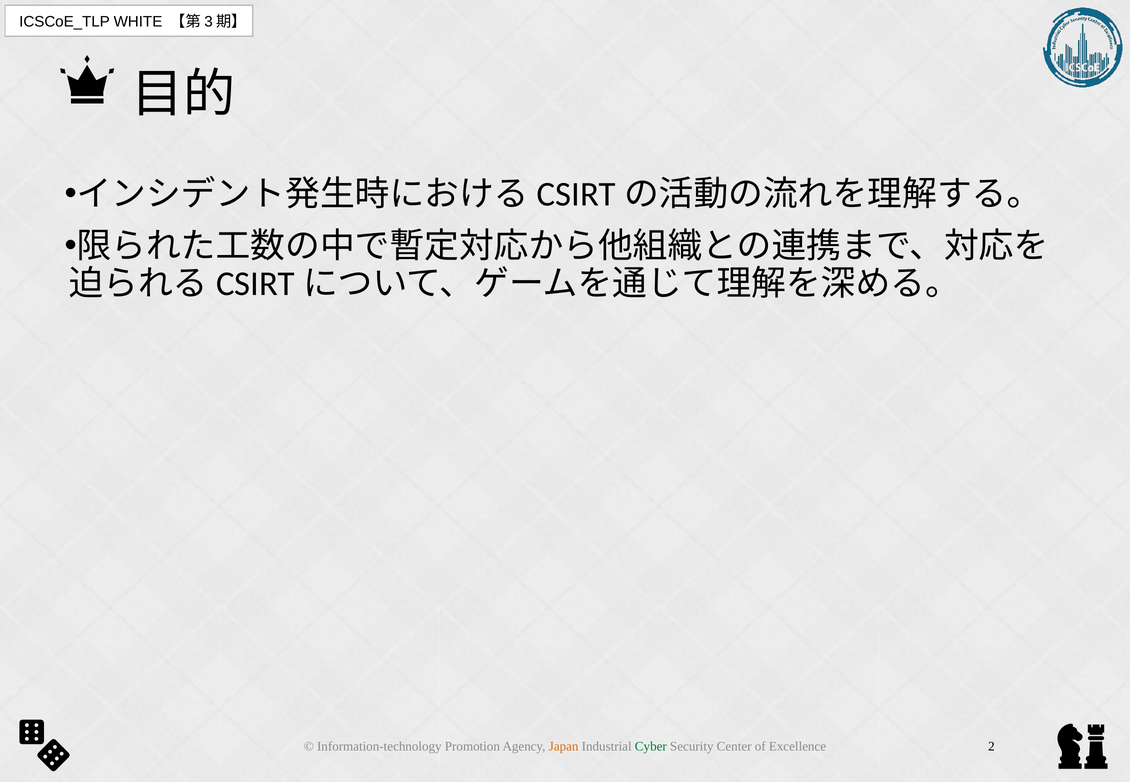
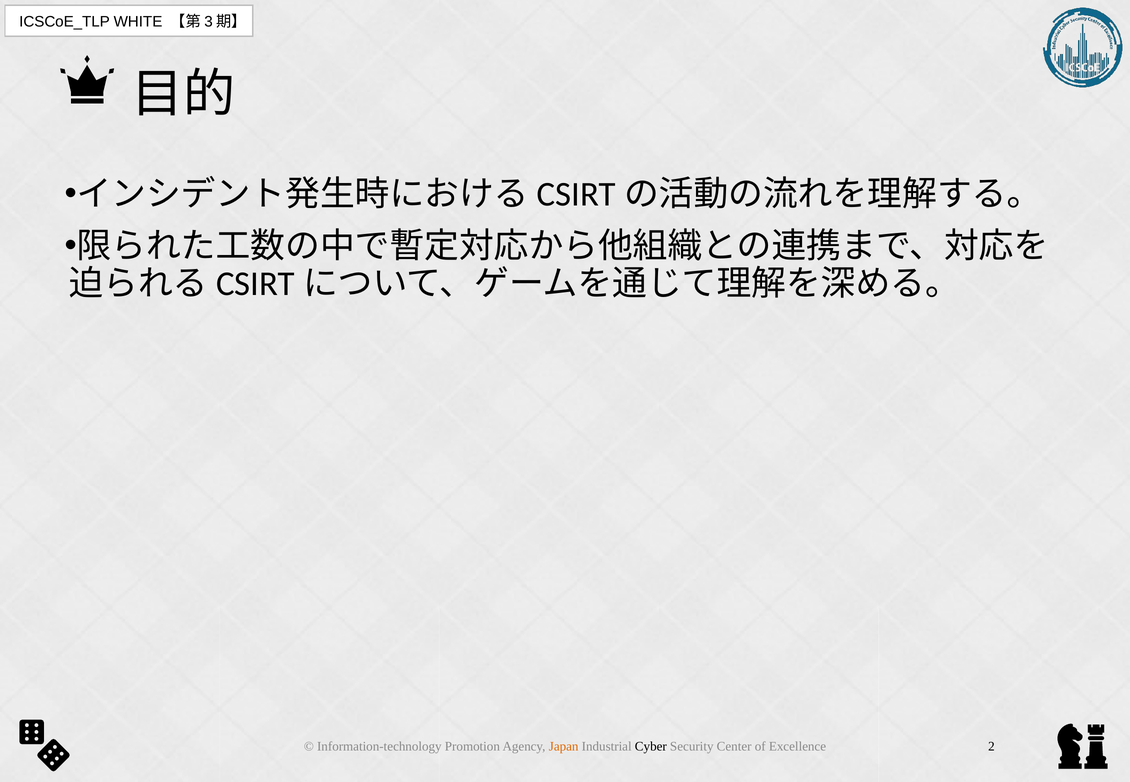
Cyber colour: green -> black
